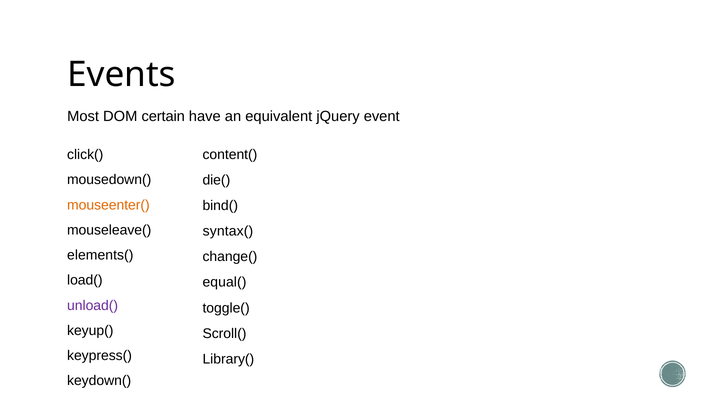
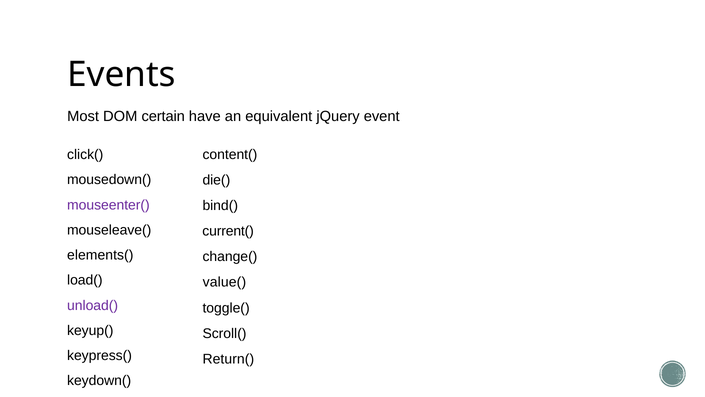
mouseenter( colour: orange -> purple
syntax(: syntax( -> current(
equal(: equal( -> value(
Library(: Library( -> Return(
